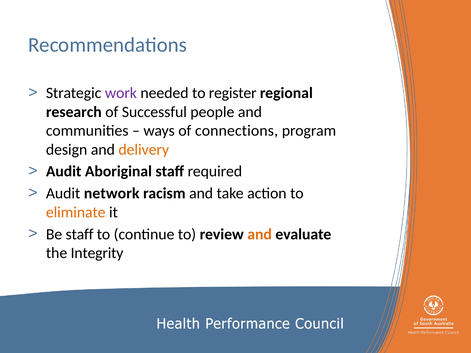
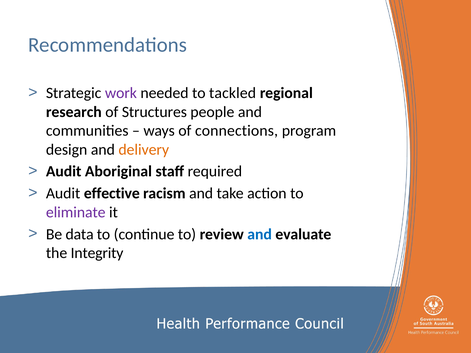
register: register -> tackled
Successful: Successful -> Structures
network: network -> effective
eliminate colour: orange -> purple
Be staff: staff -> data
and at (260, 234) colour: orange -> blue
